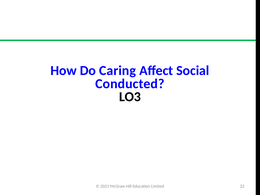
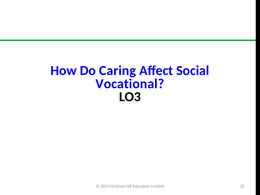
Conducted: Conducted -> Vocational
